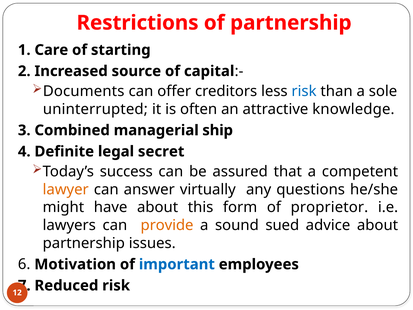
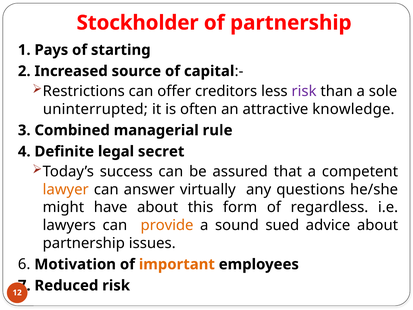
Restrictions: Restrictions -> Stockholder
Care: Care -> Pays
Documents: Documents -> Restrictions
risk at (304, 91) colour: blue -> purple
ship: ship -> rule
proprietor: proprietor -> regardless
important colour: blue -> orange
